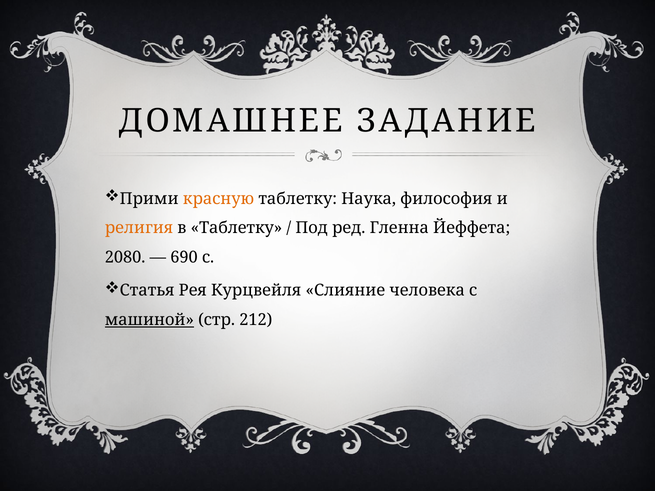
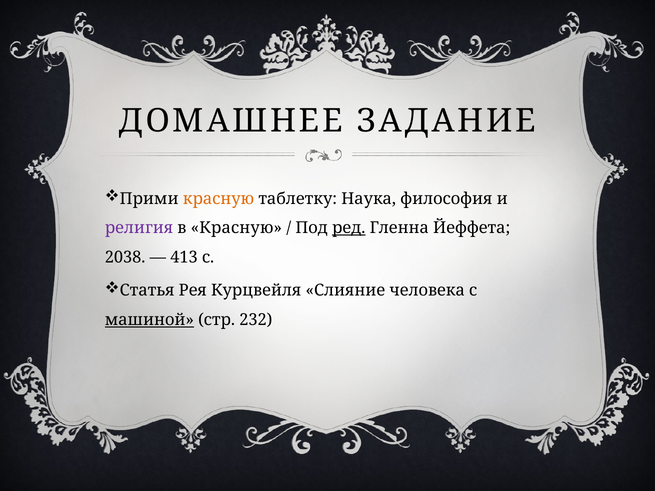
религия colour: orange -> purple
в Таблетку: Таблетку -> Красную
ред underline: none -> present
2080: 2080 -> 2038
690: 690 -> 413
212: 212 -> 232
